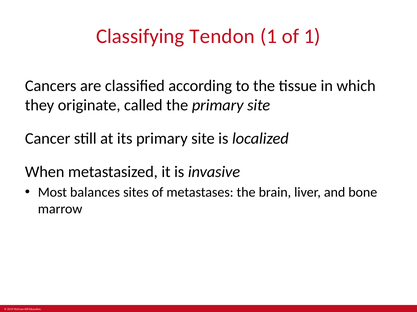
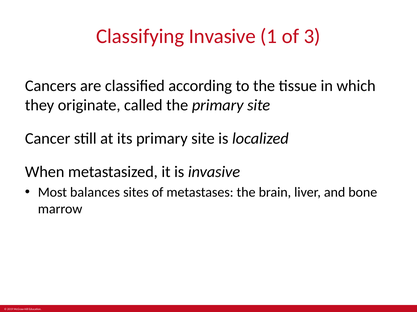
Classifying Tendon: Tendon -> Invasive
of 1: 1 -> 3
